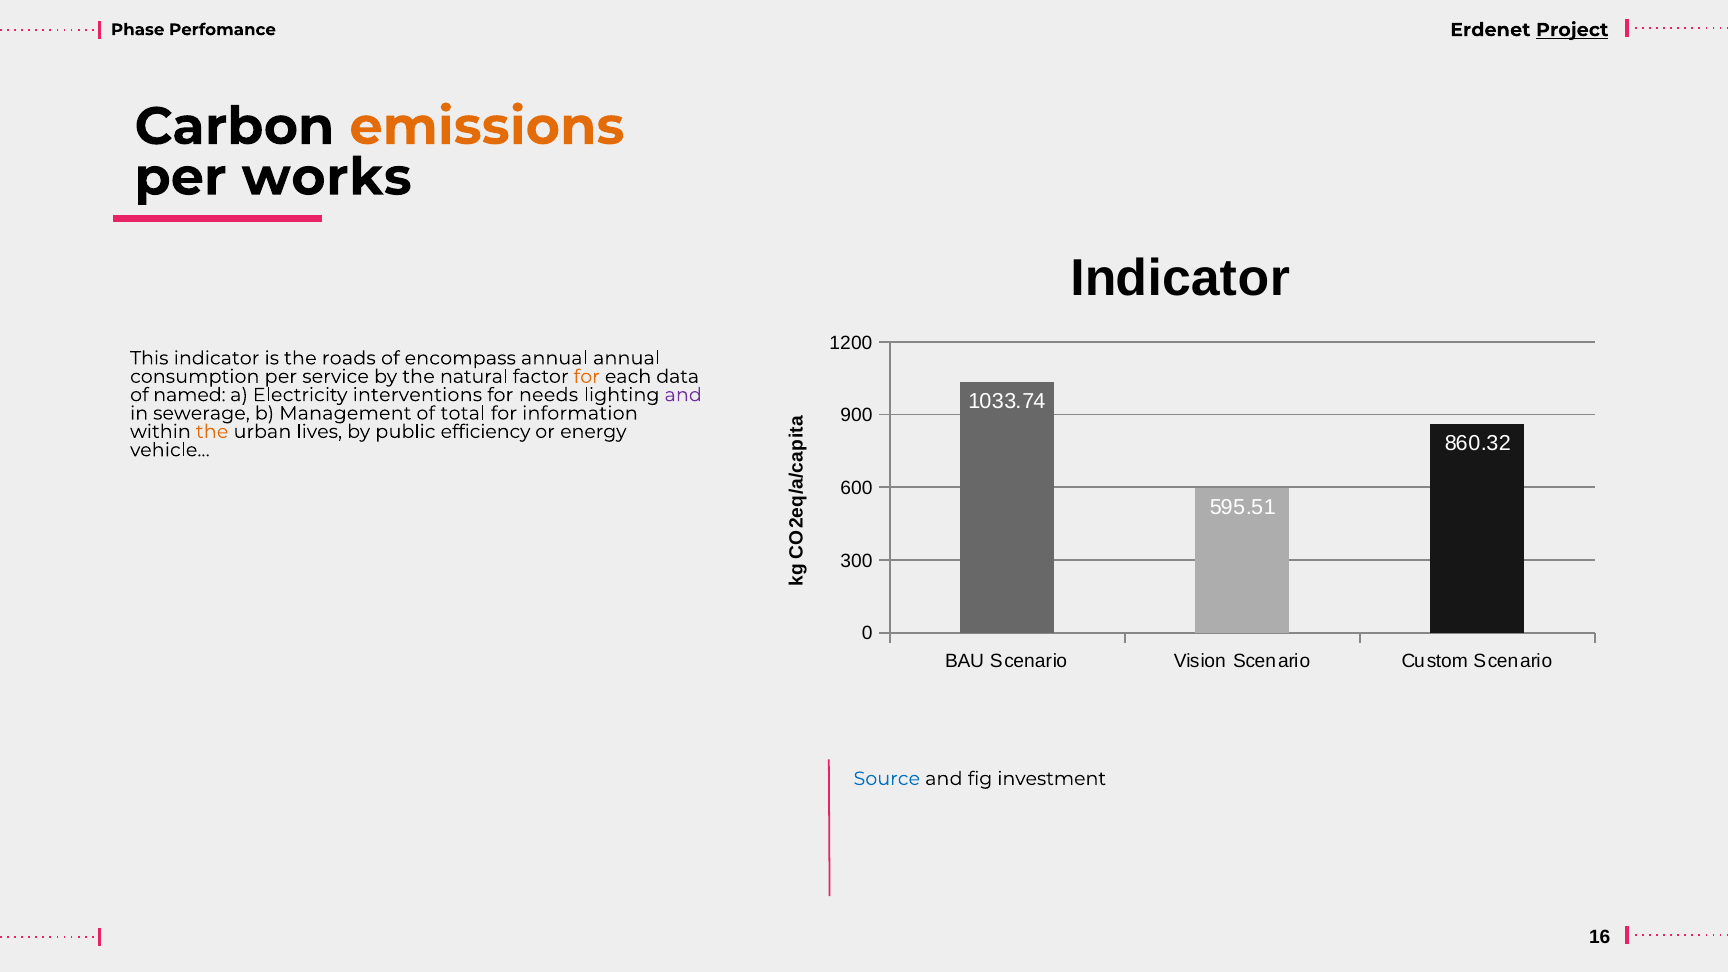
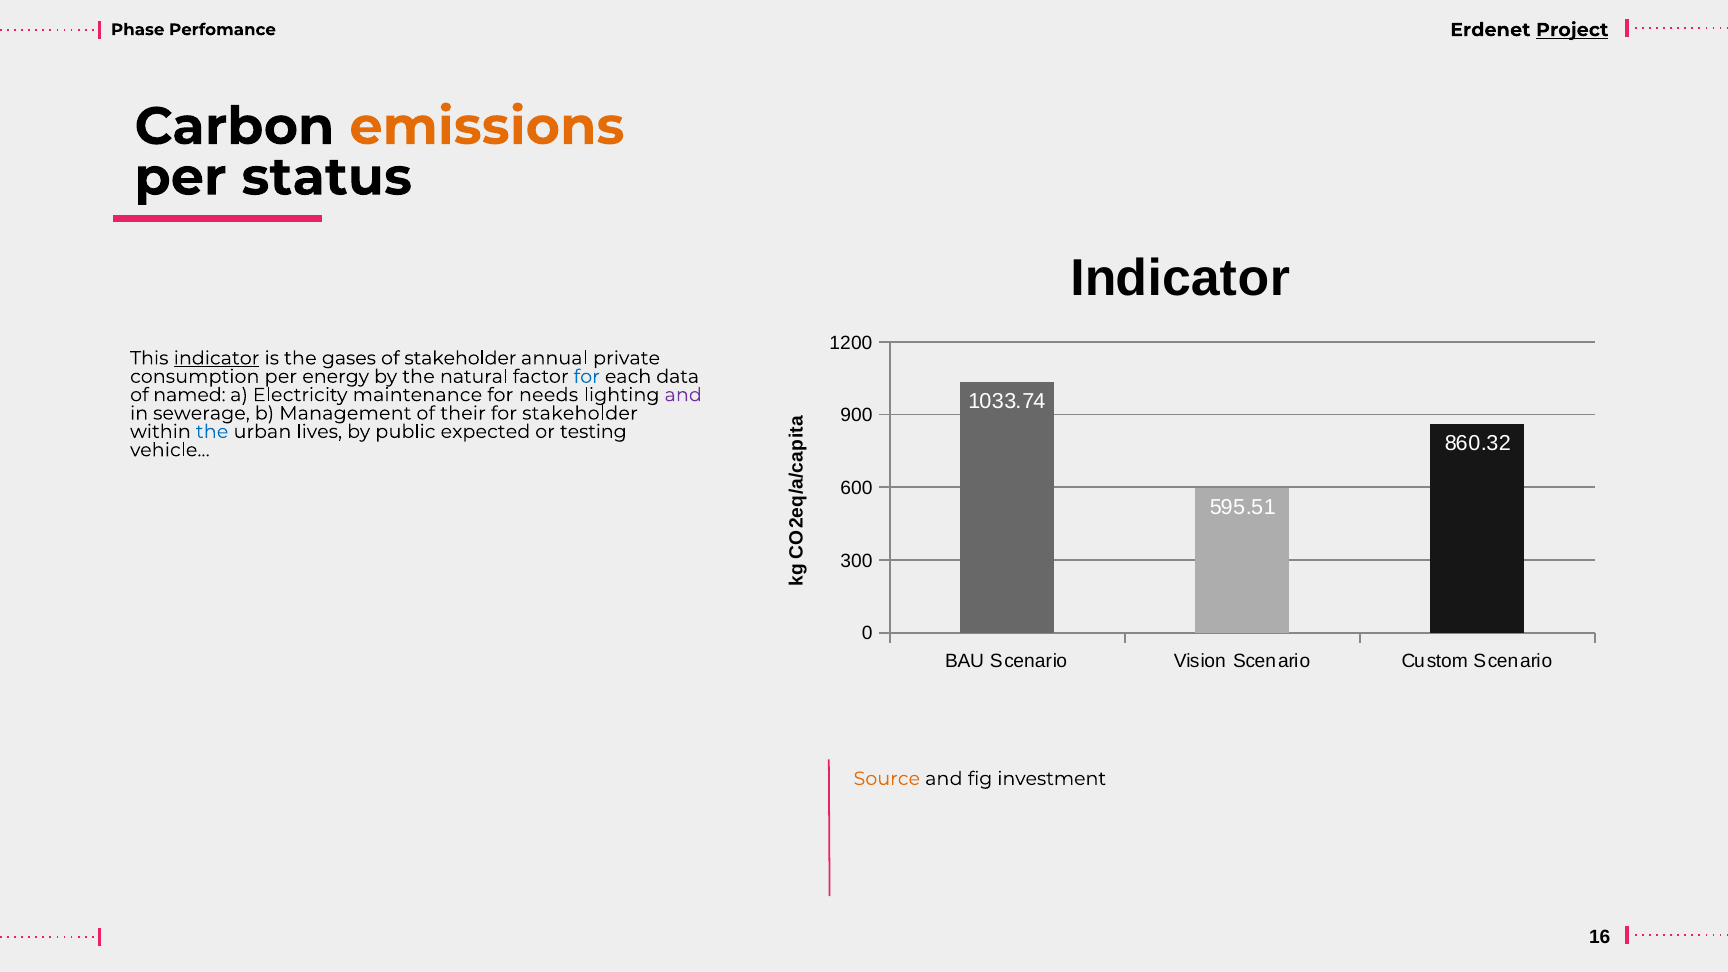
works: works -> status
indicator at (217, 358) underline: none -> present
roads: roads -> gases
of encompass: encompass -> stakeholder
annual annual: annual -> private
service: service -> energy
for at (587, 377) colour: orange -> blue
interventions: interventions -> maintenance
total: total -> their
for information: information -> stakeholder
the at (212, 432) colour: orange -> blue
efficiency: efficiency -> expected
energy: energy -> testing
Source colour: blue -> orange
